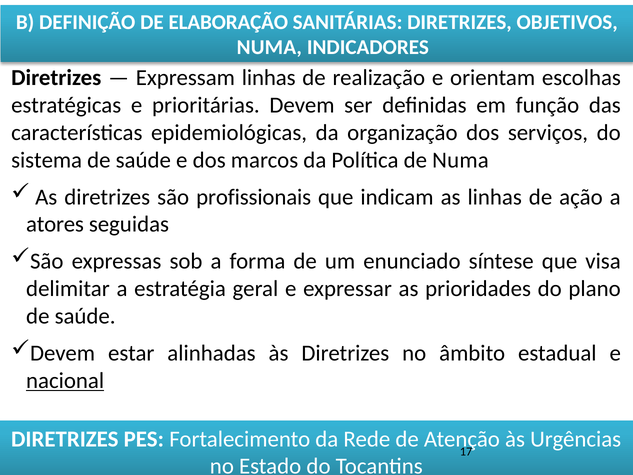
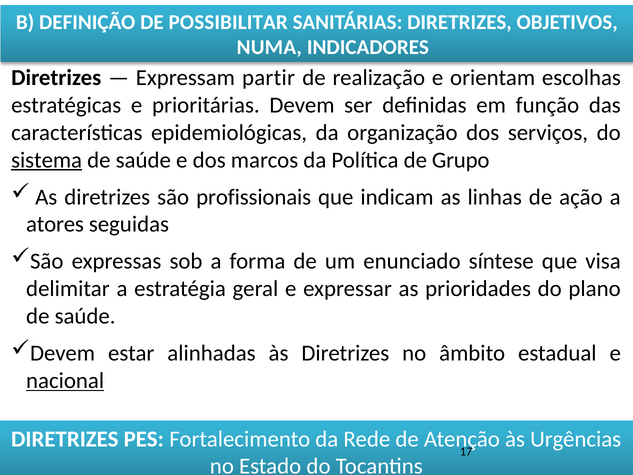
ELABORAÇÃO: ELABORAÇÃO -> POSSIBILITAR
Expressam linhas: linhas -> partir
sistema underline: none -> present
de Numa: Numa -> Grupo
